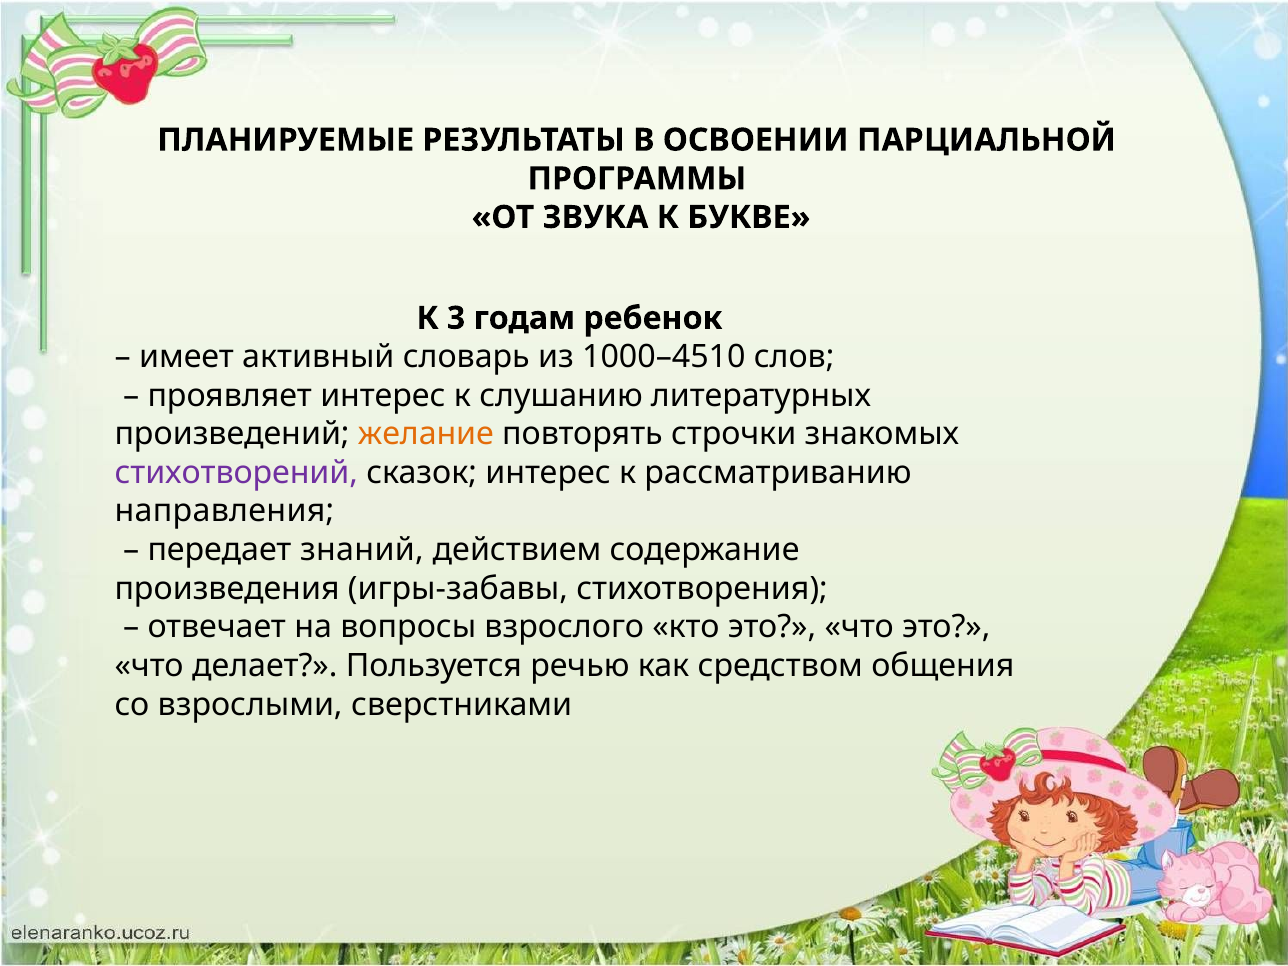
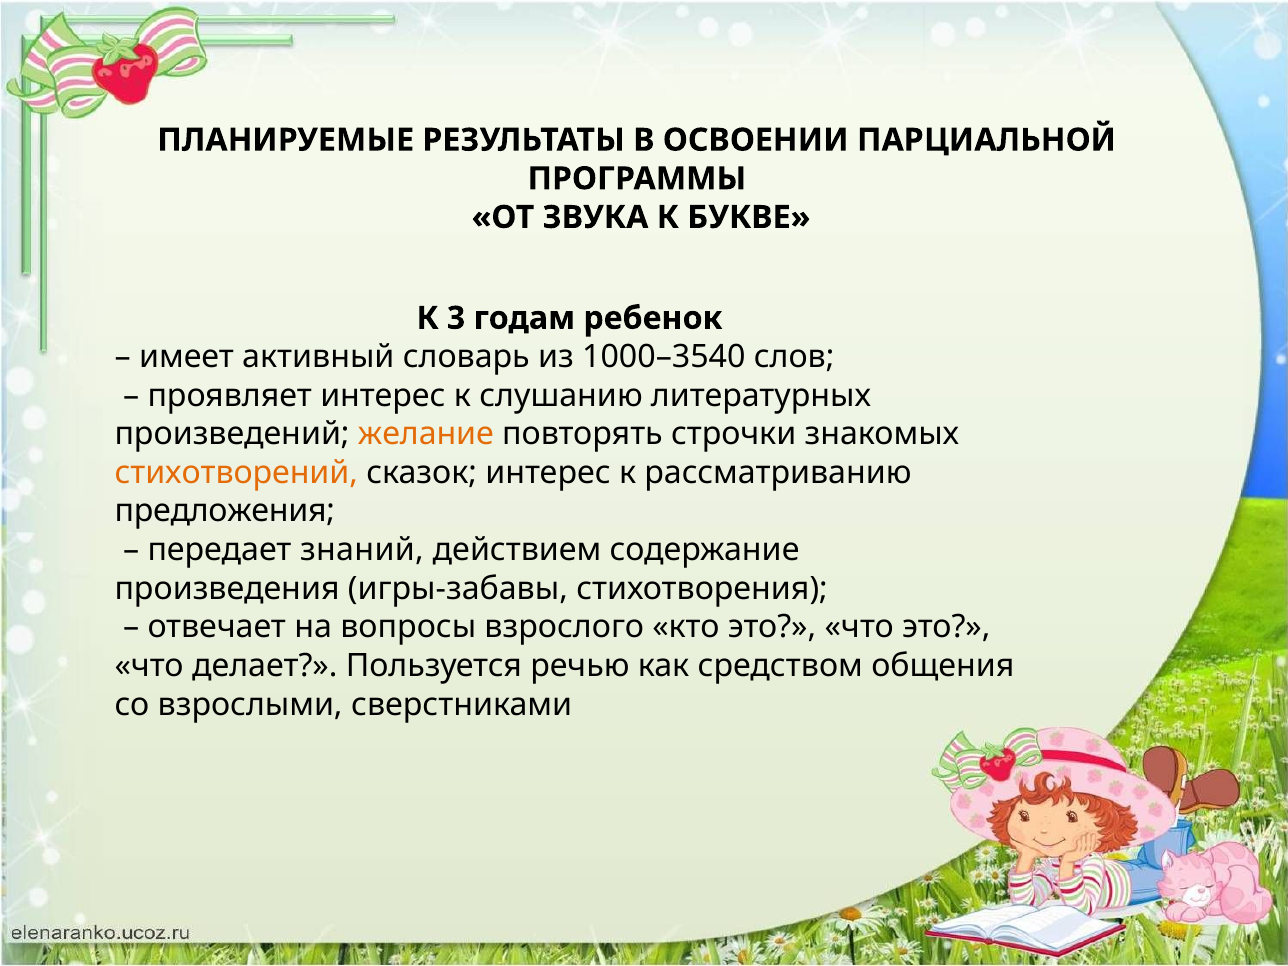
1000–4510: 1000–4510 -> 1000–3540
стихотворений colour: purple -> orange
направления: направления -> предложения
